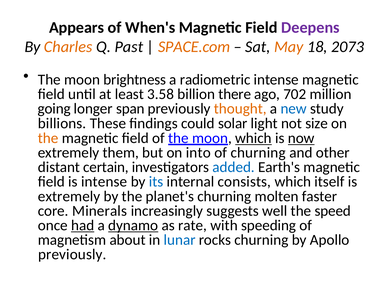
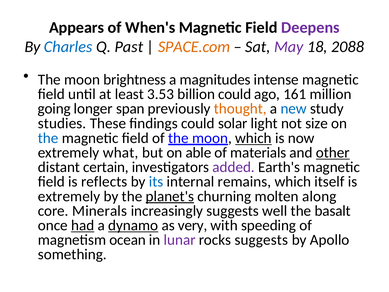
Charles colour: orange -> blue
May colour: orange -> purple
2073: 2073 -> 2088
radiometric: radiometric -> magnitudes
3.58: 3.58 -> 3.53
billion there: there -> could
702: 702 -> 161
billions: billions -> studies
the at (48, 138) colour: orange -> blue
now underline: present -> none
them: them -> what
into: into -> able
of churning: churning -> materials
other underline: none -> present
added colour: blue -> purple
is intense: intense -> reflects
consists: consists -> remains
planet's underline: none -> present
faster: faster -> along
speed: speed -> basalt
rate: rate -> very
about: about -> ocean
lunar colour: blue -> purple
rocks churning: churning -> suggests
previously at (72, 254): previously -> something
